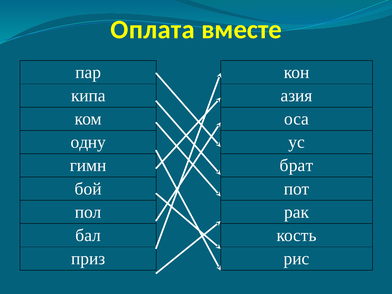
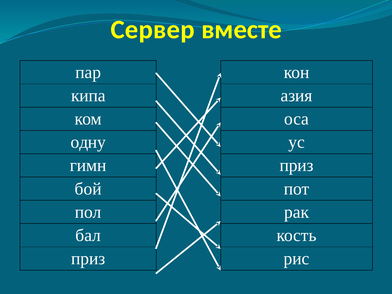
Оплата: Оплата -> Сервер
брат at (296, 165): брат -> приз
